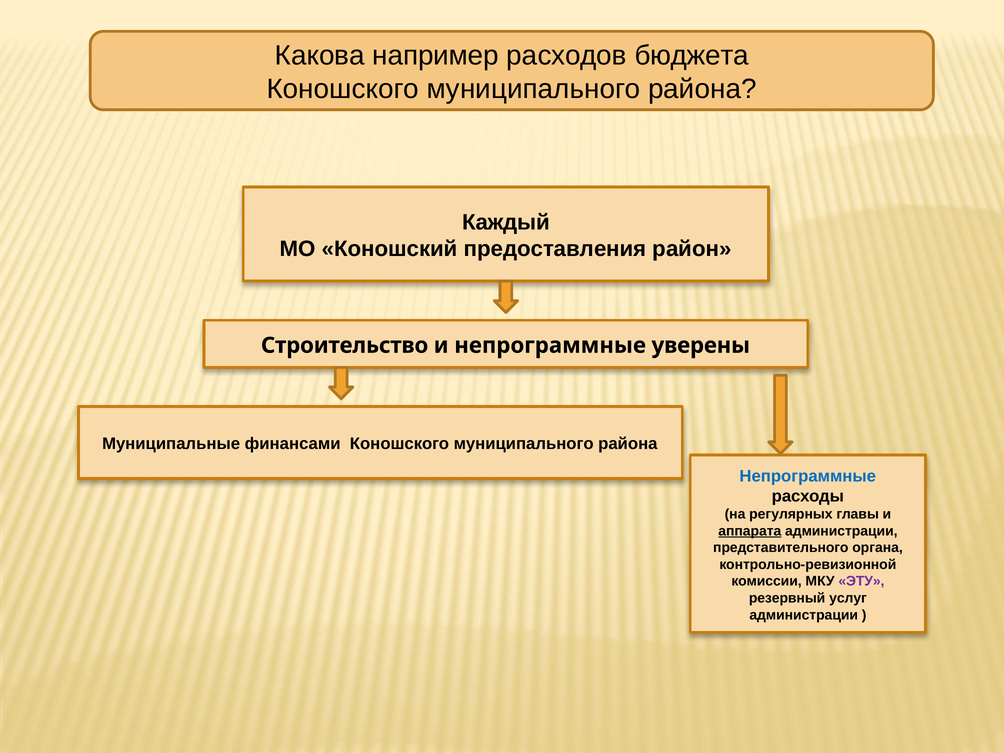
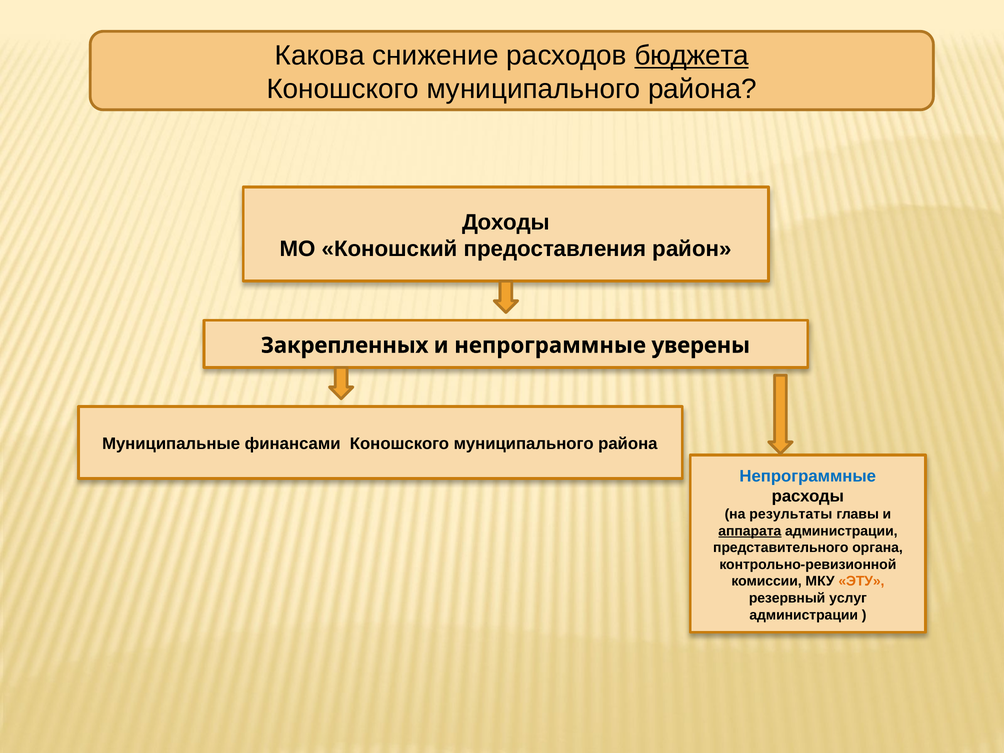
например: например -> снижение
бюджета underline: none -> present
Каждый: Каждый -> Доходы
Строительство: Строительство -> Закрепленных
регулярных: регулярных -> результаты
ЭТУ colour: purple -> orange
